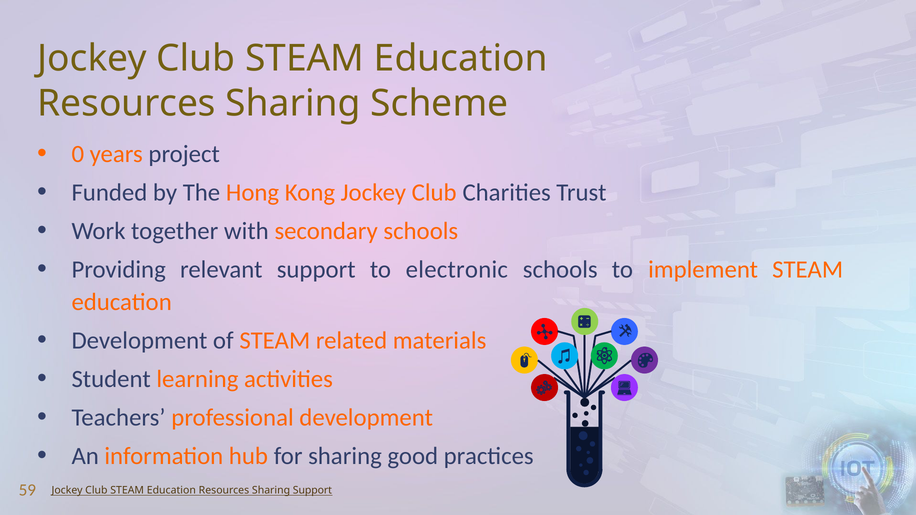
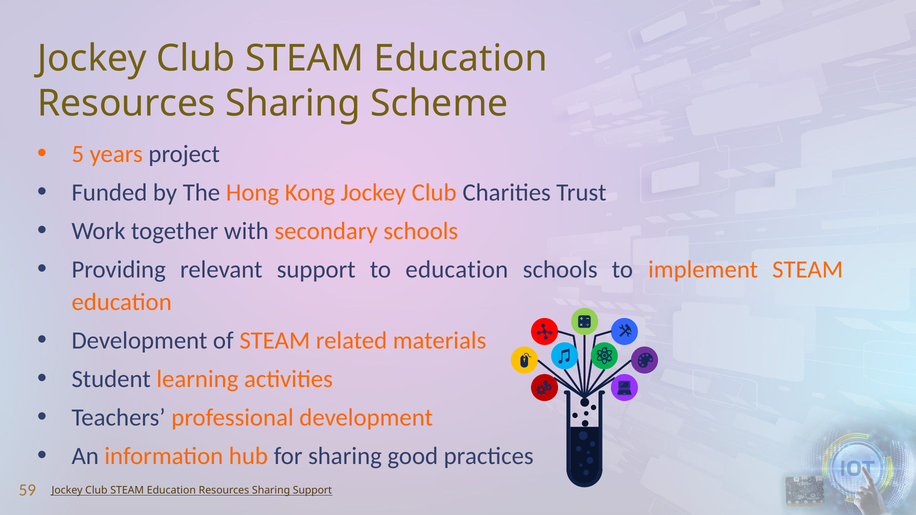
0: 0 -> 5
to electronic: electronic -> education
